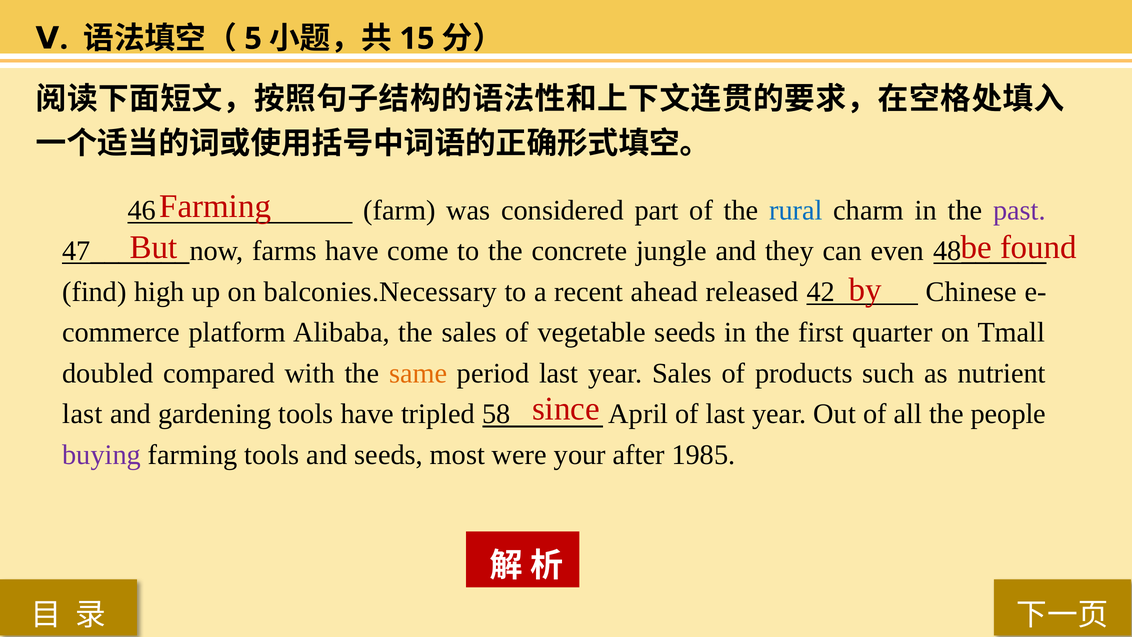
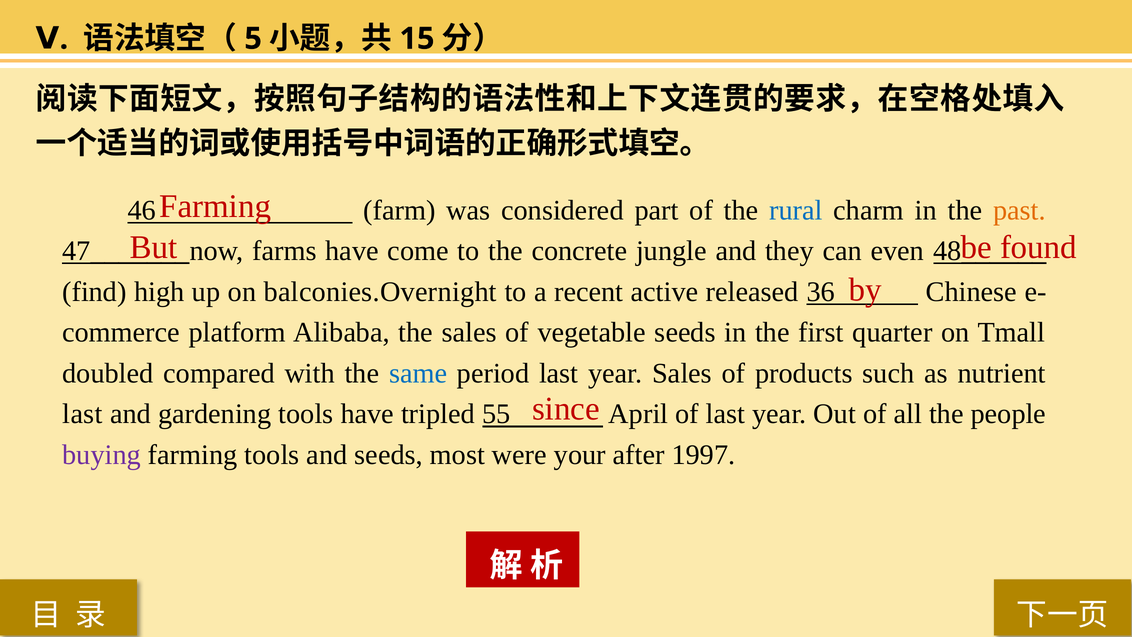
past colour: purple -> orange
balconies.Necessary: balconies.Necessary -> balconies.Overnight
ahead: ahead -> active
42: 42 -> 36
same colour: orange -> blue
58: 58 -> 55
1985: 1985 -> 1997
